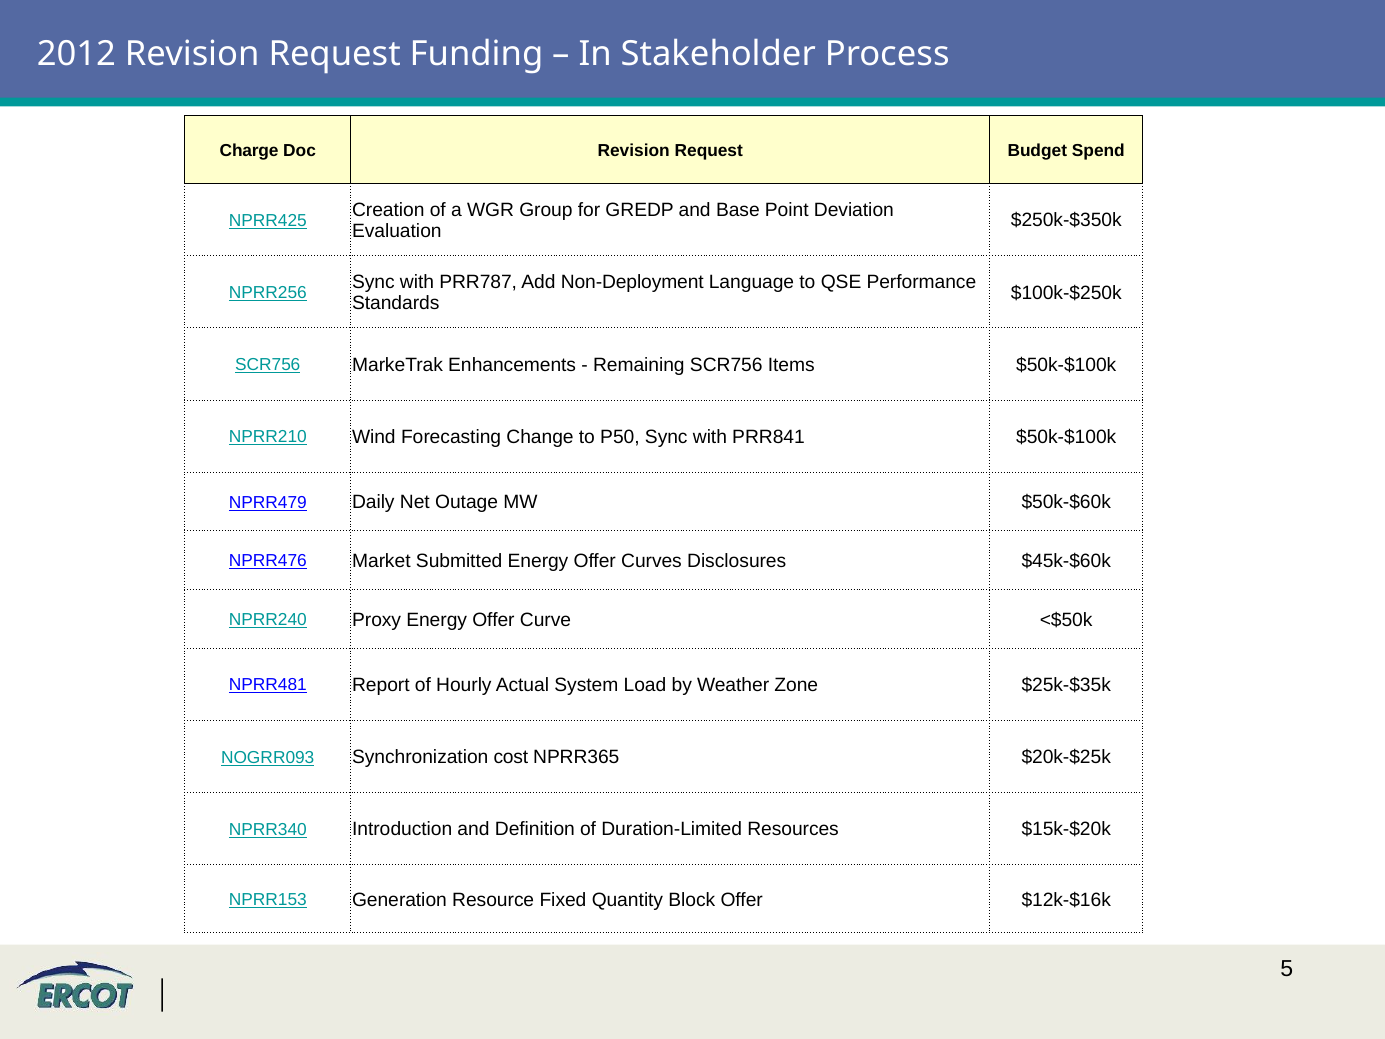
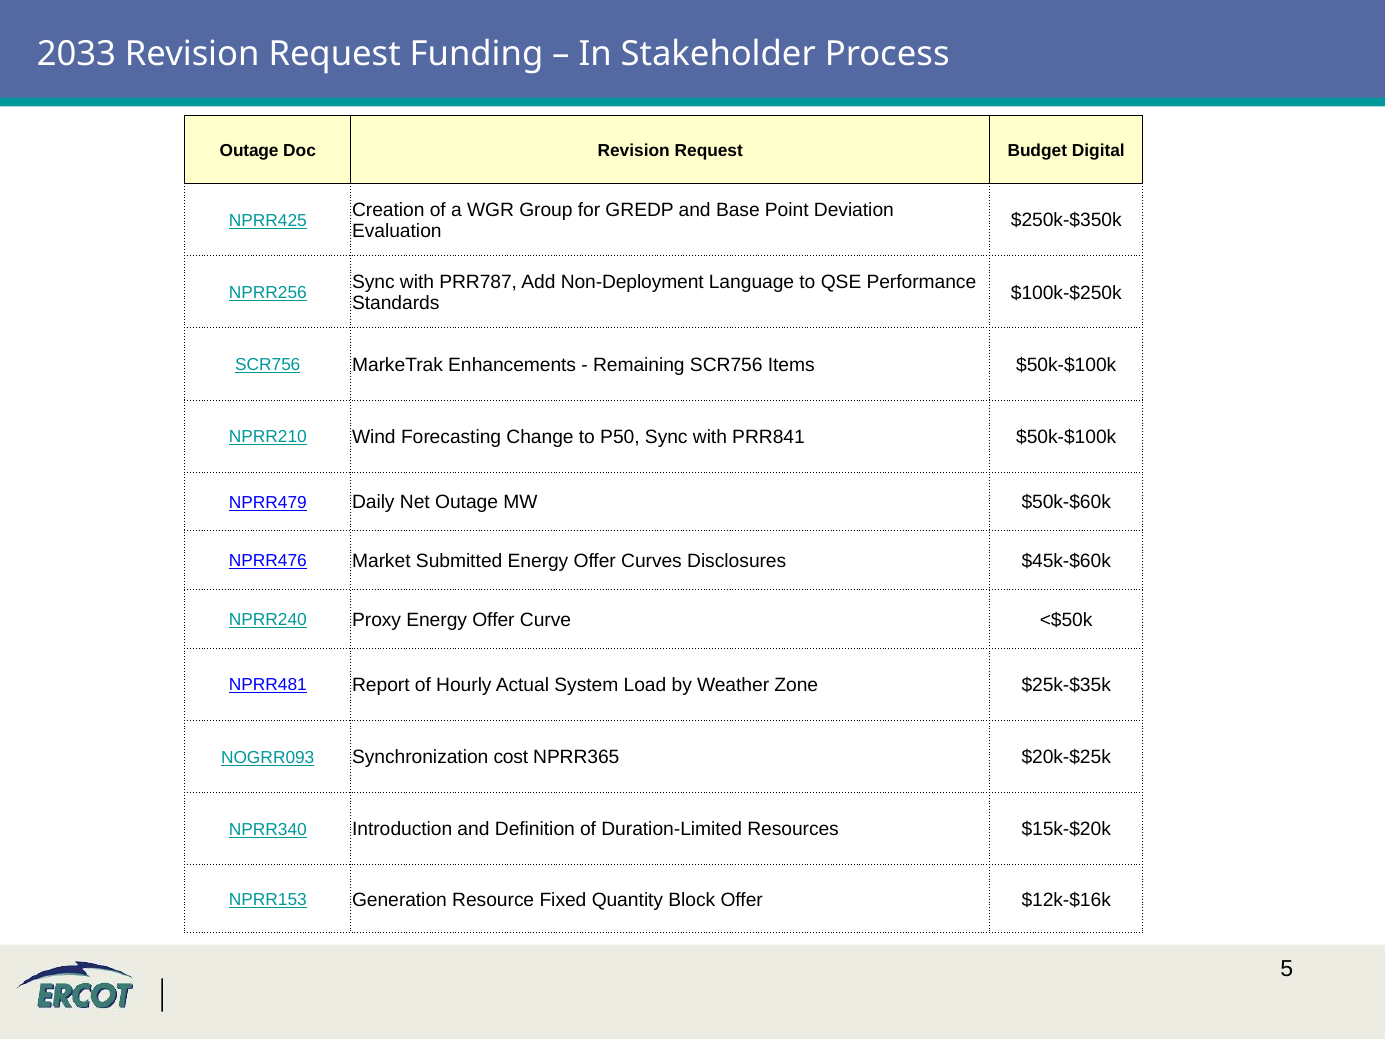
2012: 2012 -> 2033
Charge at (249, 150): Charge -> Outage
Spend: Spend -> Digital
